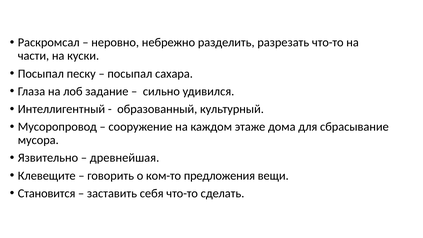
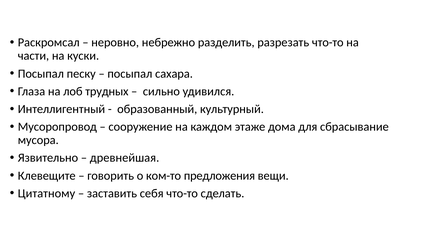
задание: задание -> трудных
Становится: Становится -> Цитатному
